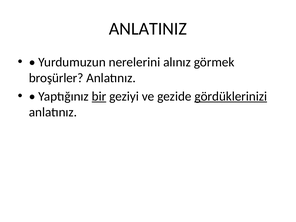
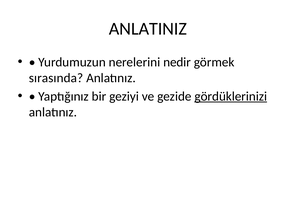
alınız: alınız -> nedir
broşürler: broşürler -> sırasında
bir underline: present -> none
